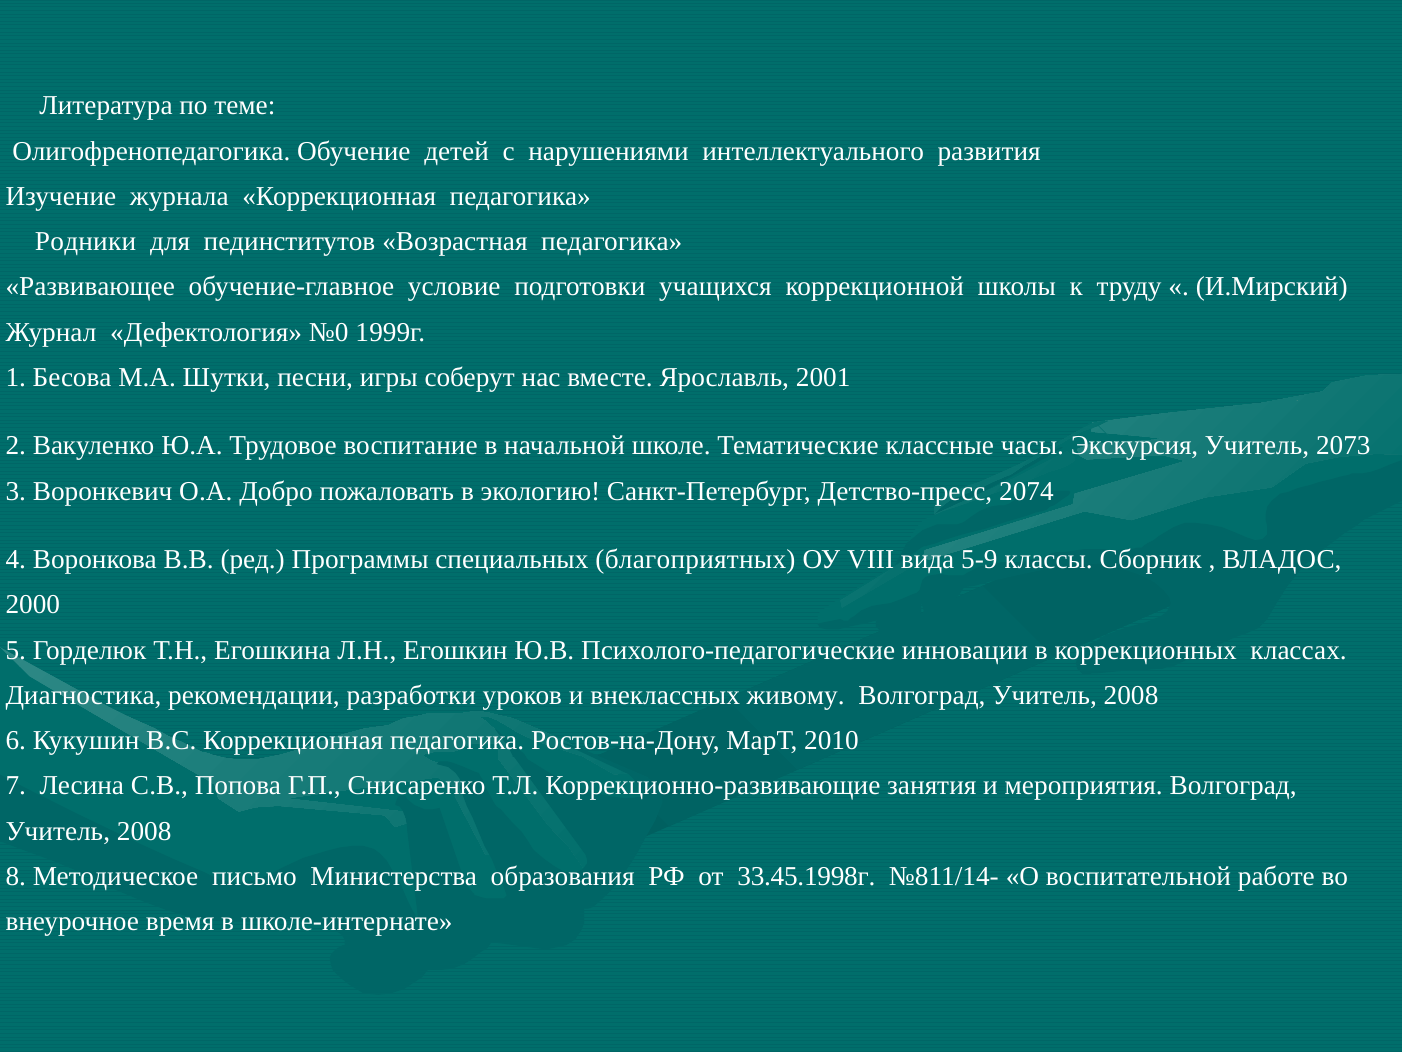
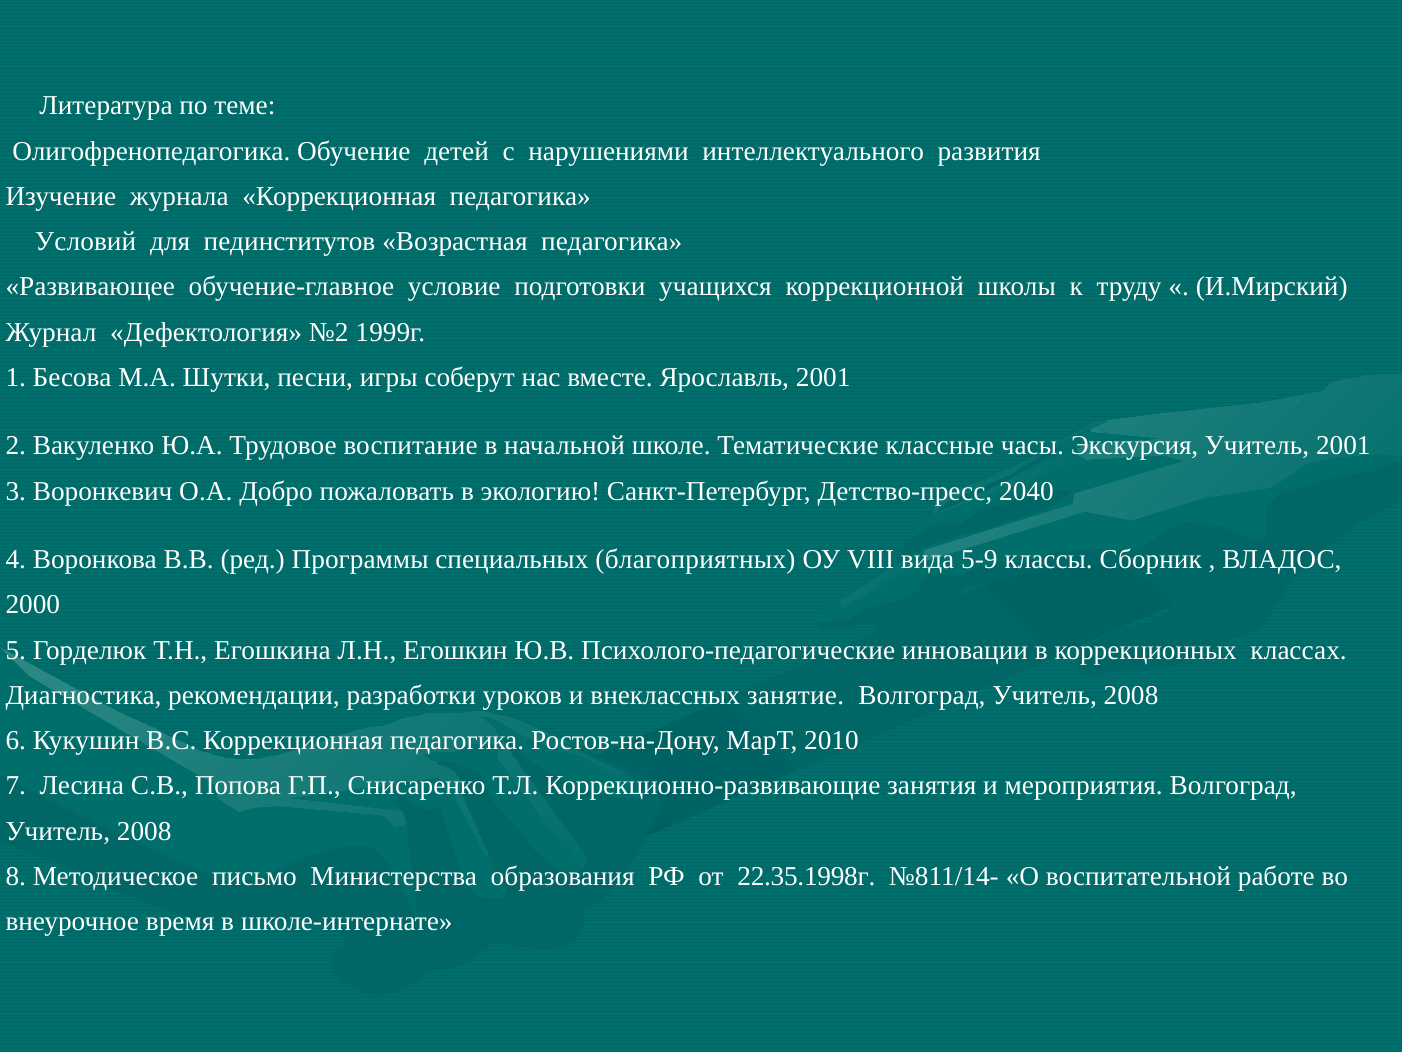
Родники: Родники -> Условий
№0: №0 -> №2
Учитель 2073: 2073 -> 2001
2074: 2074 -> 2040
живому: живому -> занятие
33.45.1998г: 33.45.1998г -> 22.35.1998г
